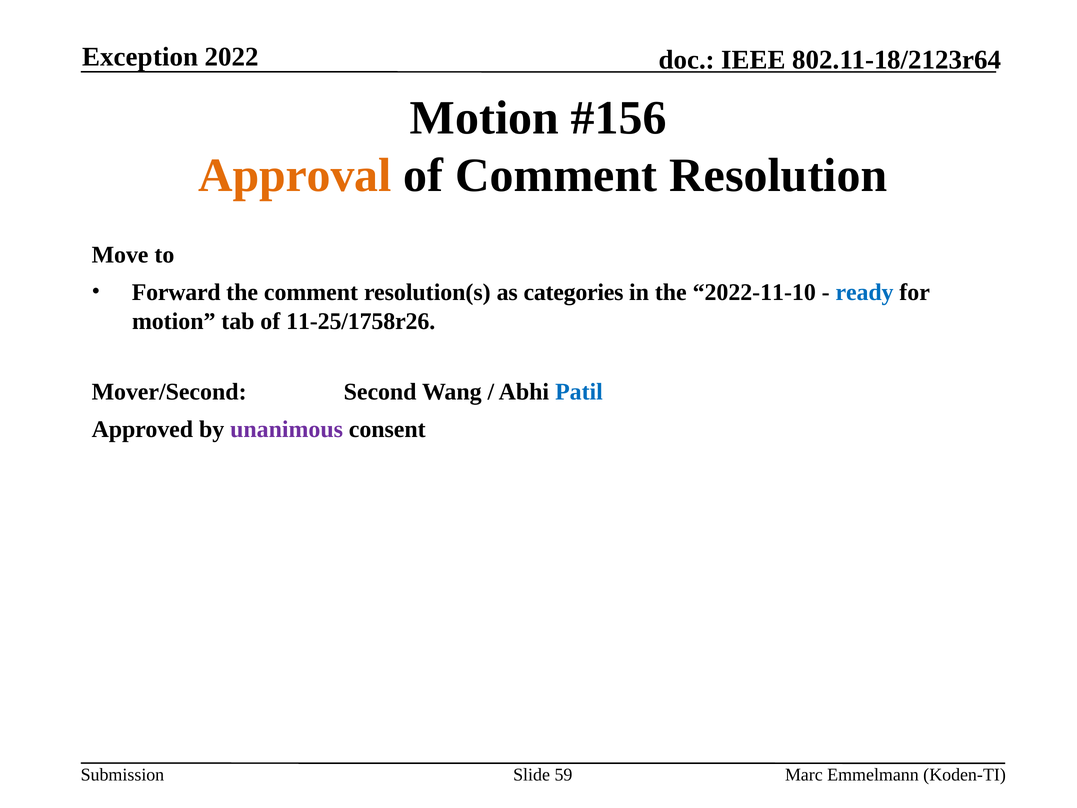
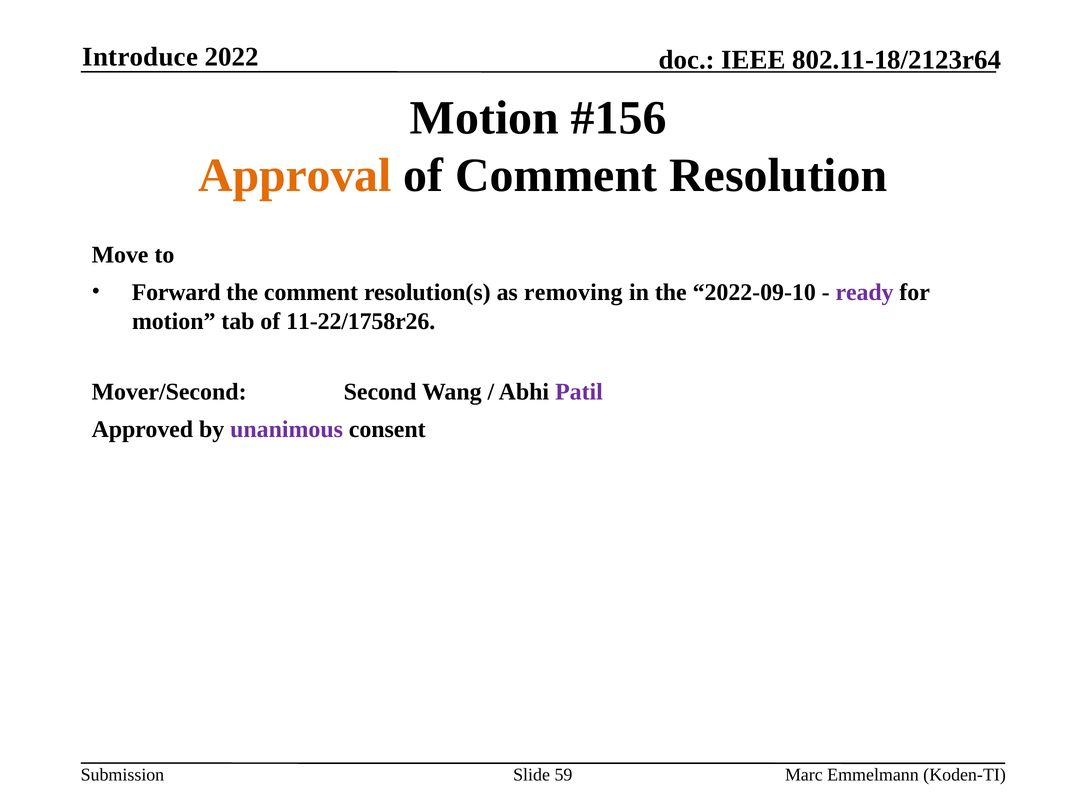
Exception: Exception -> Introduce
categories: categories -> removing
2022-11-10: 2022-11-10 -> 2022-09-10
ready colour: blue -> purple
11-25/1758r26: 11-25/1758r26 -> 11-22/1758r26
Patil colour: blue -> purple
